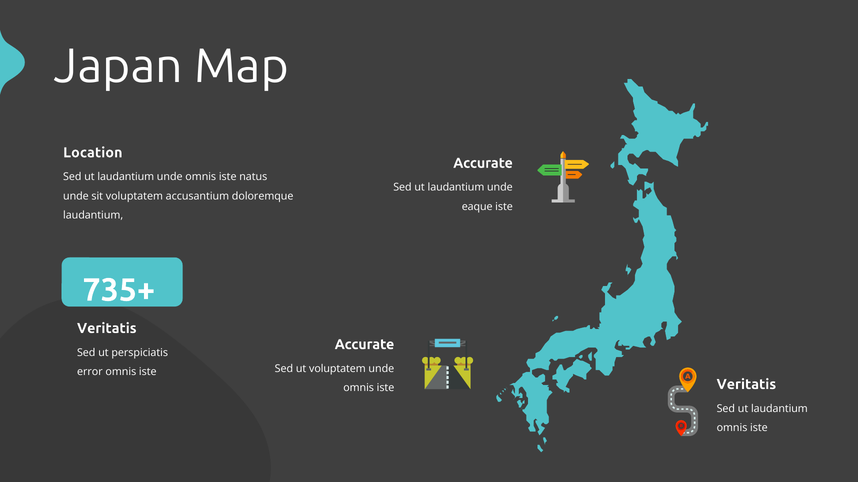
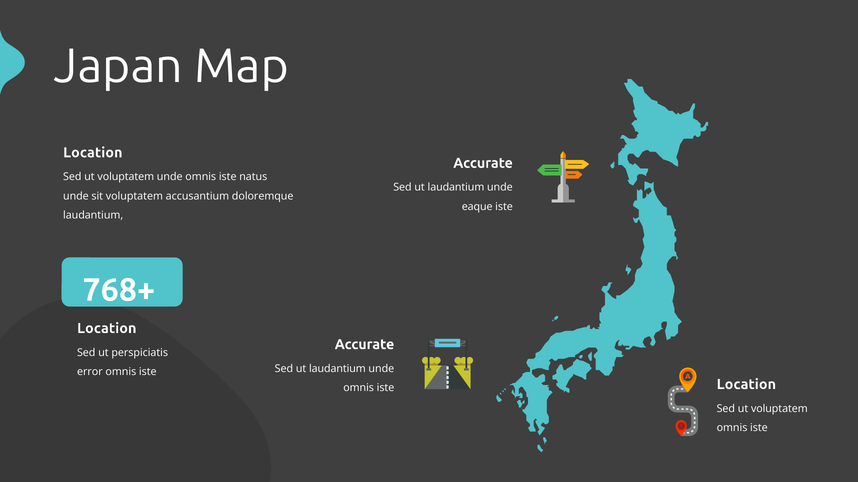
laudantium at (126, 177): laudantium -> voluptatem
735+: 735+ -> 768+
Veritatis at (107, 329): Veritatis -> Location
voluptatem at (337, 369): voluptatem -> laudantium
Veritatis at (746, 385): Veritatis -> Location
laudantium at (779, 409): laudantium -> voluptatem
